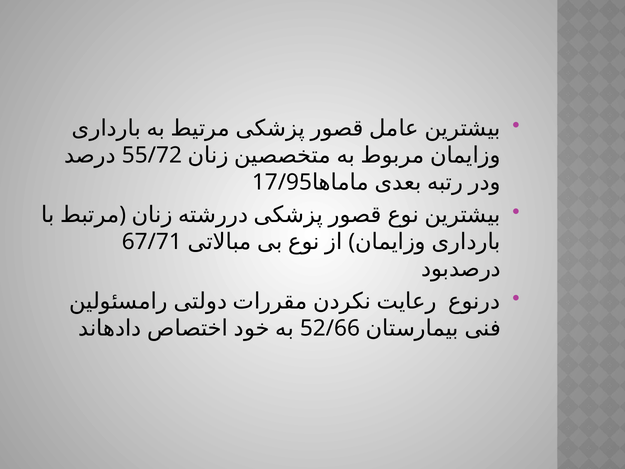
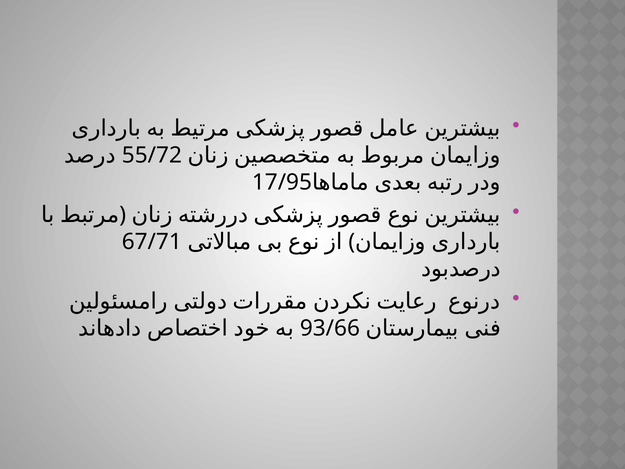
52/66: 52/66 -> 93/66
